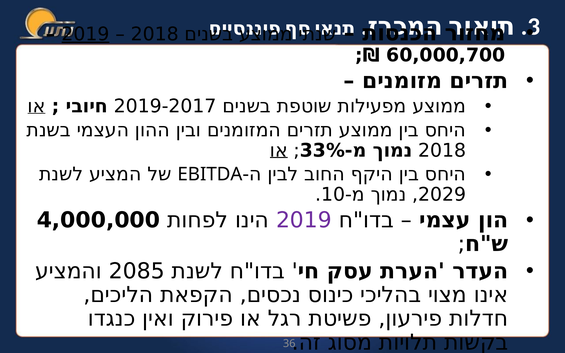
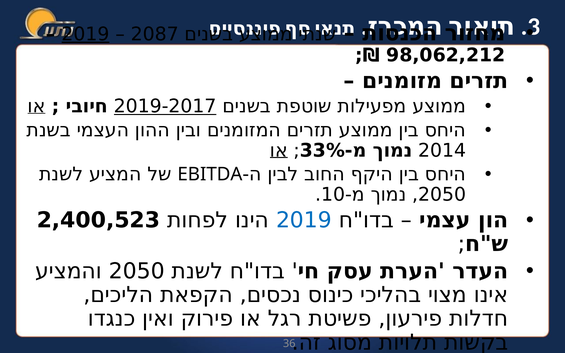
2018 at (155, 34): 2018 -> 2087
60,000,700: 60,000,700 -> 98,062,212
2019-2017 underline: none -> present
2018 at (442, 151): 2018 -> 2014
2029 at (442, 195): 2029 -> 2050
4,000,000: 4,000,000 -> 2,400,523
2019 at (304, 220) colour: purple -> blue
2085 at (137, 271): 2085 -> 2050
